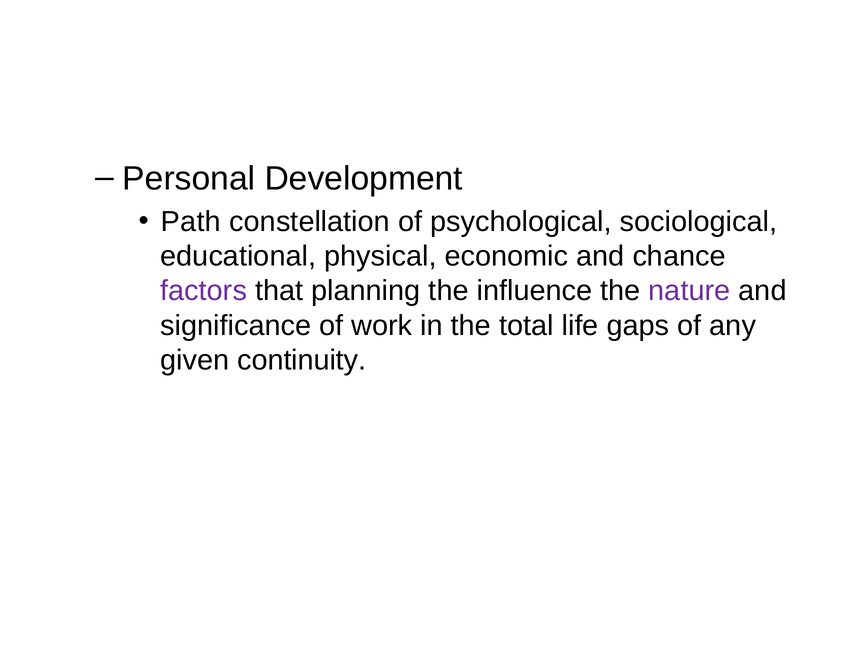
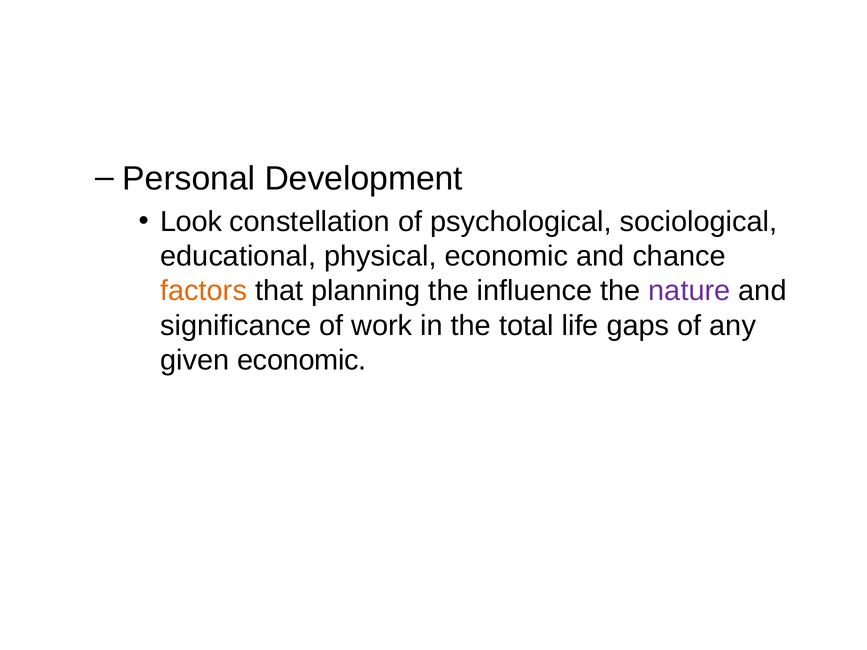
Path: Path -> Look
factors colour: purple -> orange
given continuity: continuity -> economic
